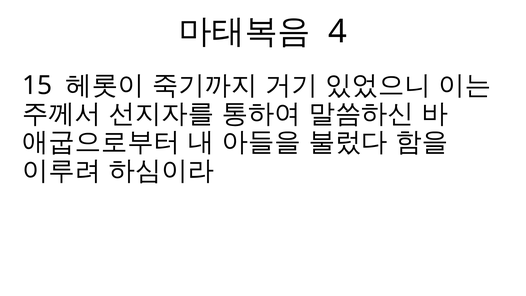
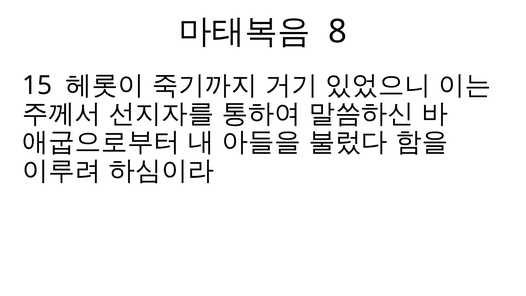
4: 4 -> 8
